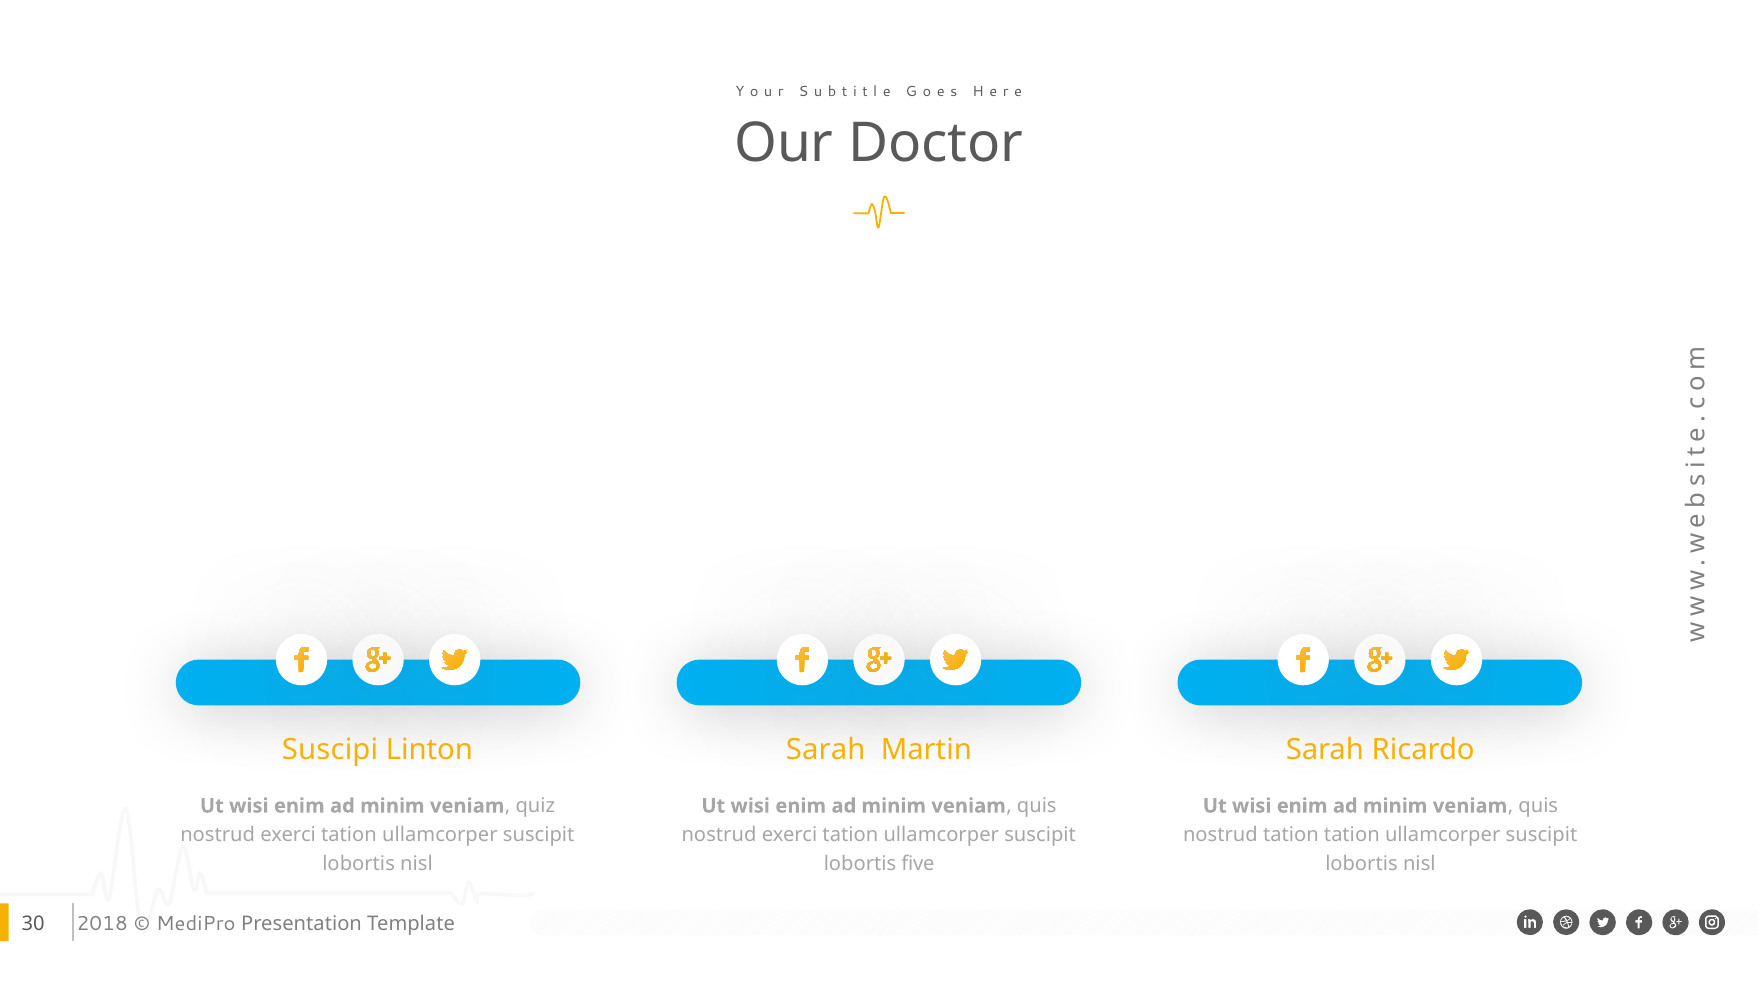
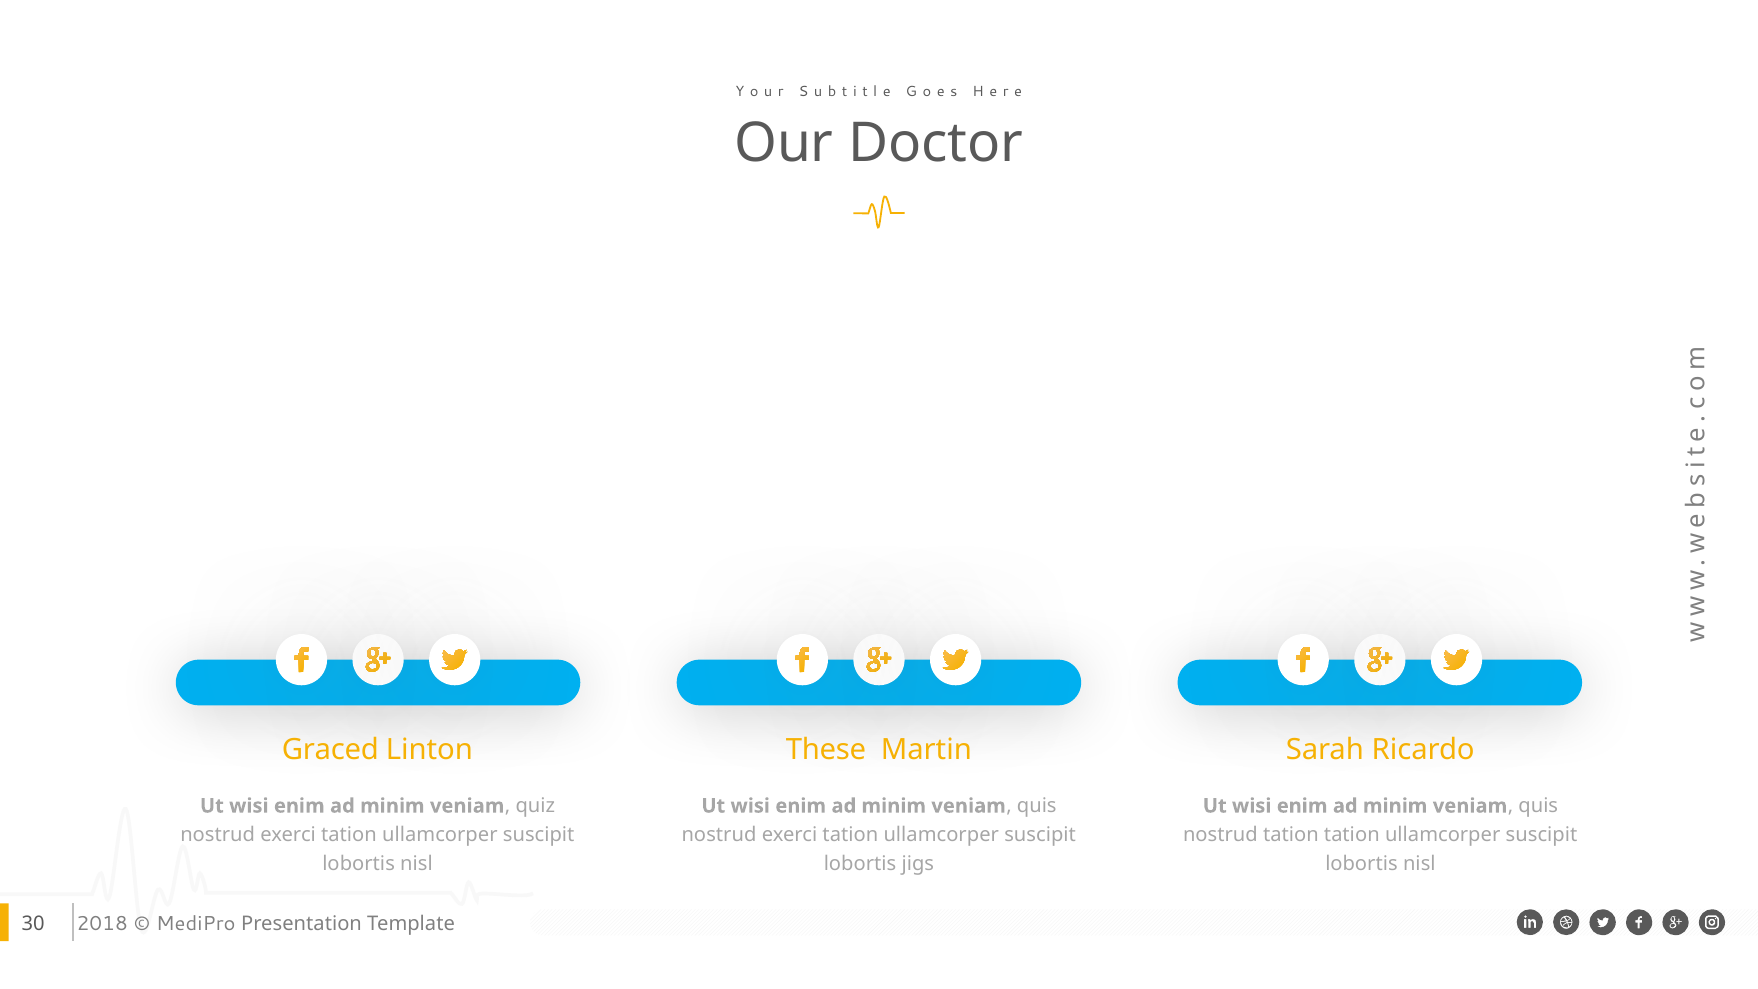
Suscipi: Suscipi -> Graced
Sarah at (826, 750): Sarah -> These
five: five -> jigs
